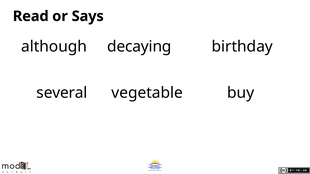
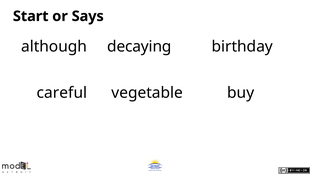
Read: Read -> Start
several: several -> careful
